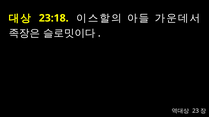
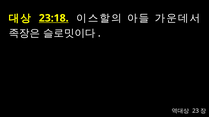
23:18 underline: none -> present
